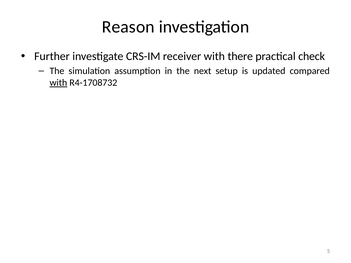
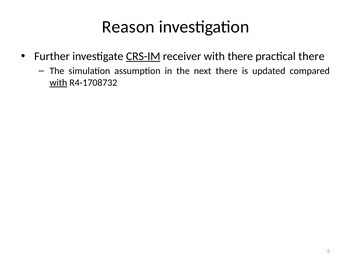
CRS-IM underline: none -> present
practical check: check -> there
next setup: setup -> there
